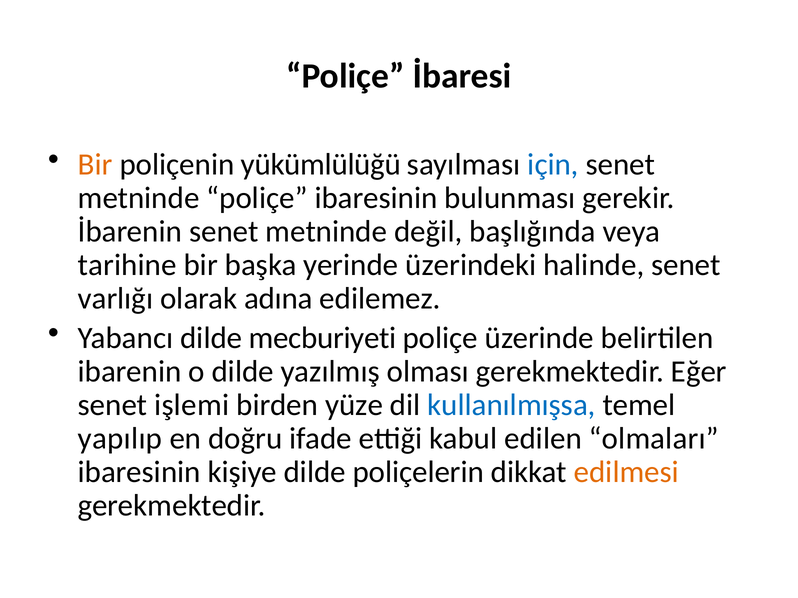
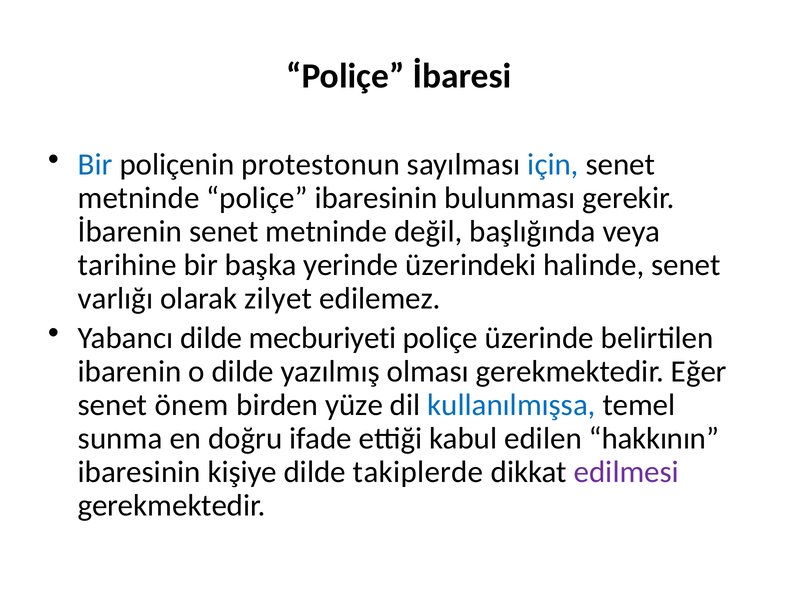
Bir at (95, 164) colour: orange -> blue
yükümlülüğü: yükümlülüğü -> protestonun
adına: adına -> zilyet
işlemi: işlemi -> önem
yapılıp: yapılıp -> sunma
olmaları: olmaları -> hakkının
poliçelerin: poliçelerin -> takiplerde
edilmesi colour: orange -> purple
